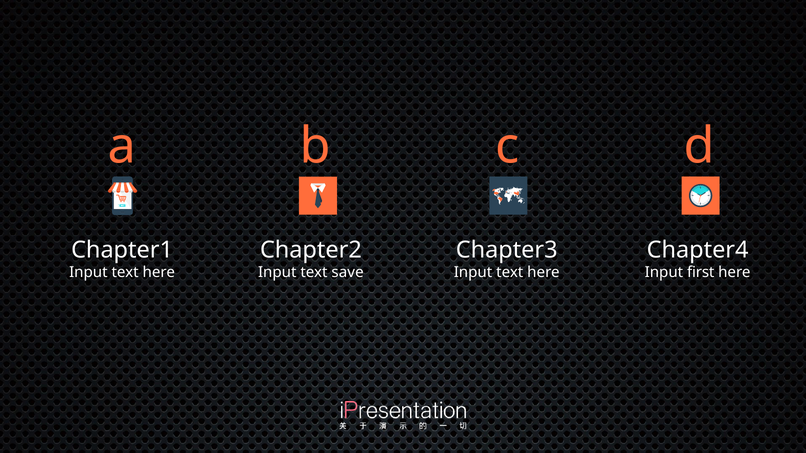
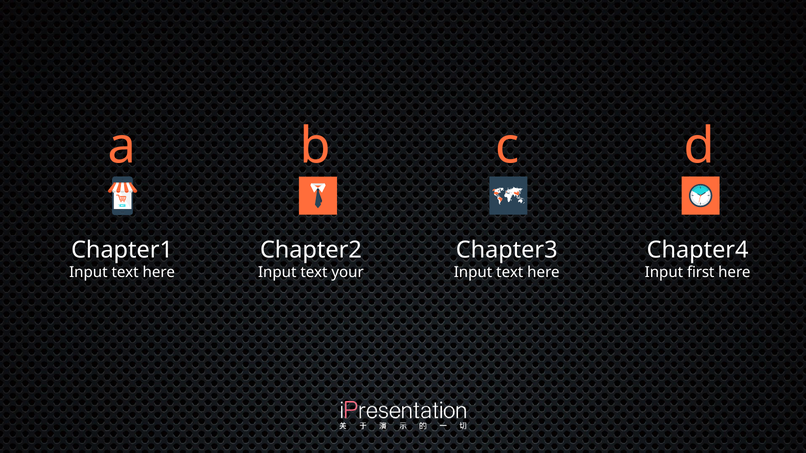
save: save -> your
